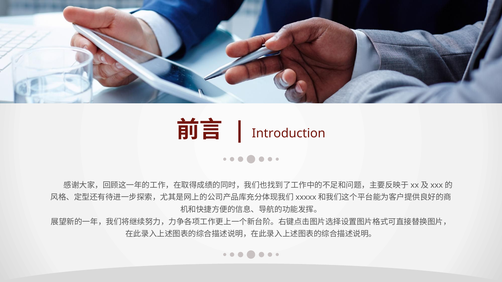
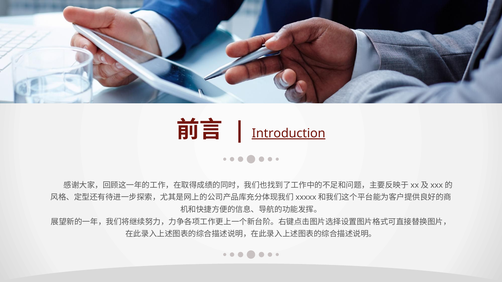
Introduction underline: none -> present
